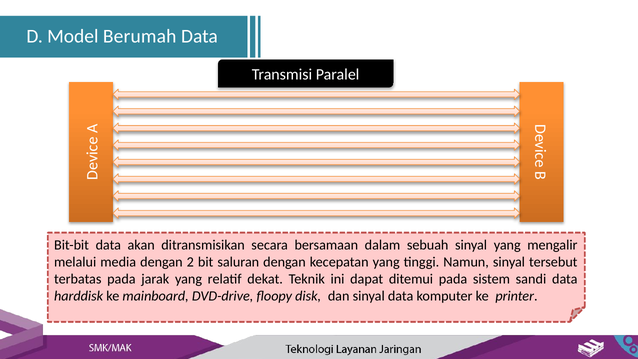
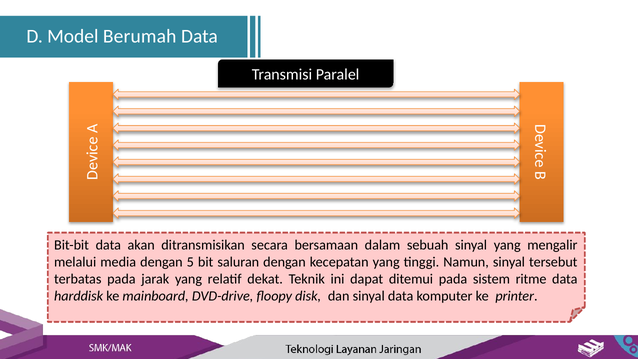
2: 2 -> 5
sandi: sandi -> ritme
